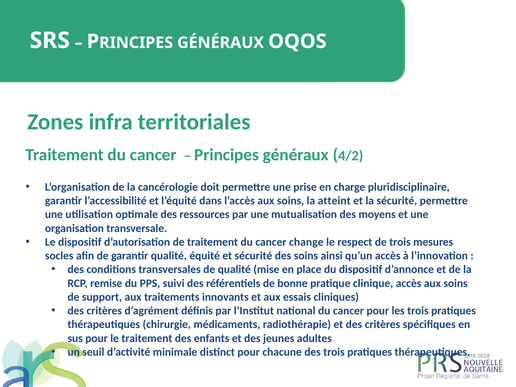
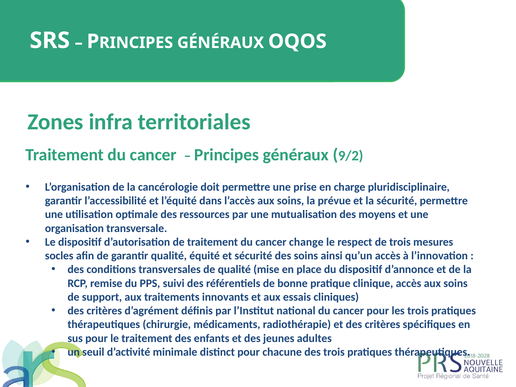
4/2: 4/2 -> 9/2
atteint: atteint -> prévue
